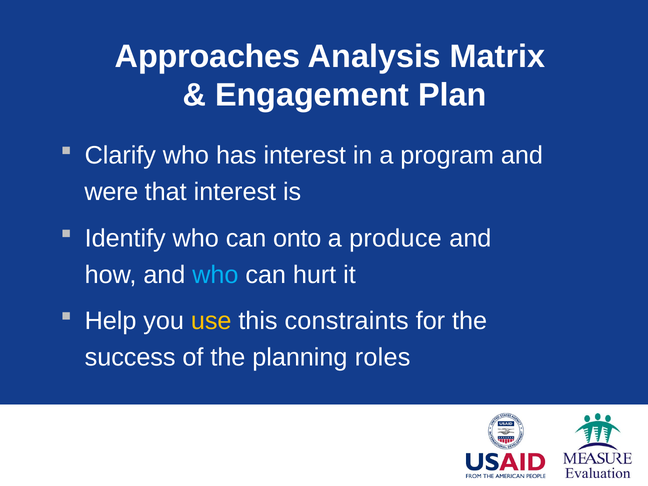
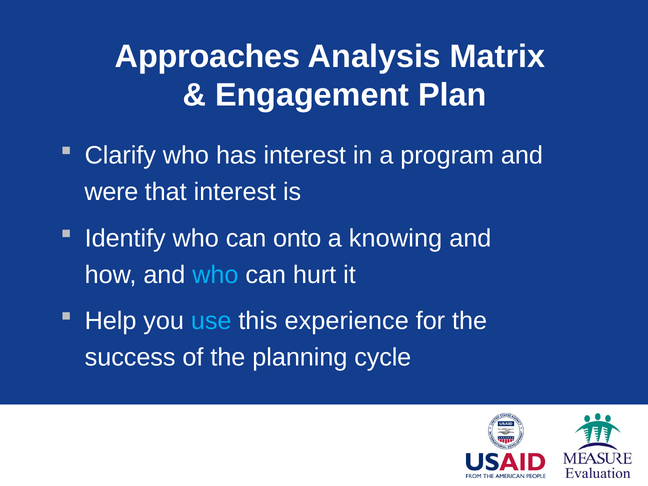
produce: produce -> knowing
use colour: yellow -> light blue
constraints: constraints -> experience
roles: roles -> cycle
